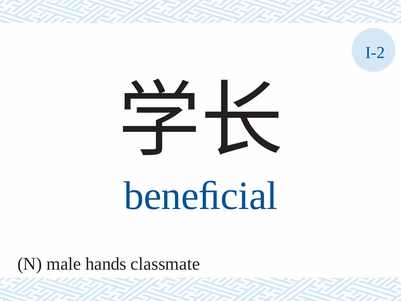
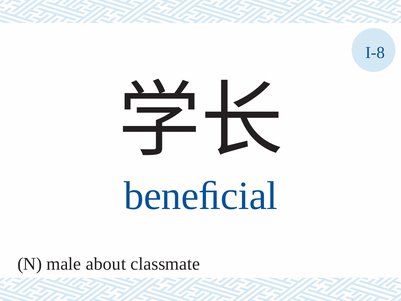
I-2: I-2 -> I-8
hands: hands -> about
